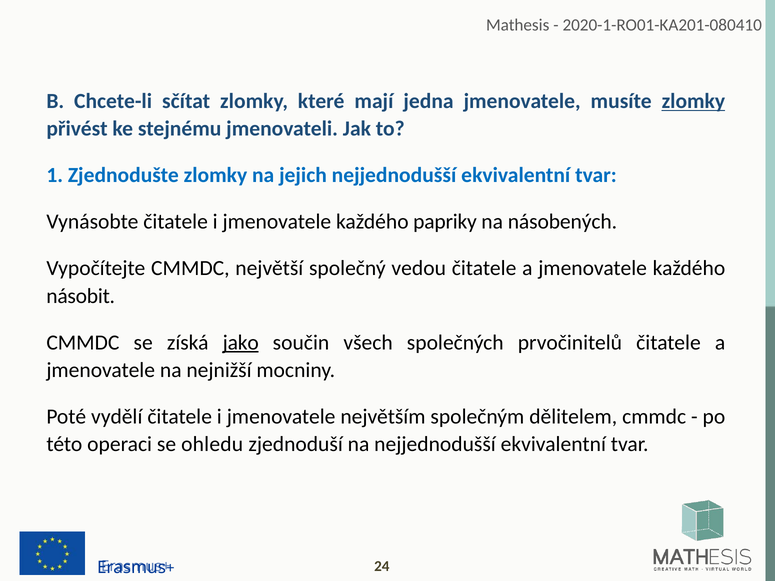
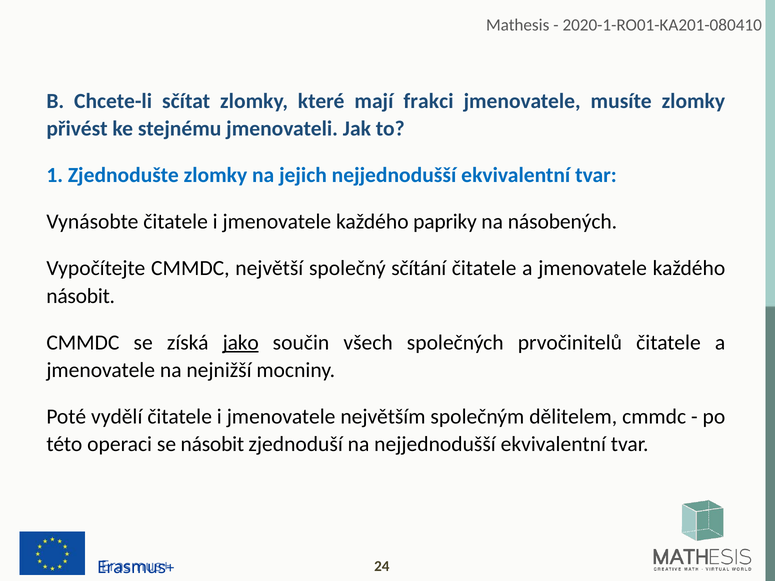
jedna: jedna -> frakci
zlomky at (693, 101) underline: present -> none
vedou: vedou -> sčítání
se ohledu: ohledu -> násobit
